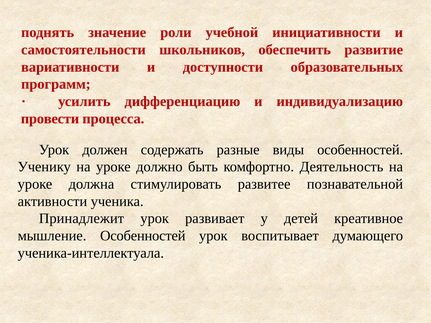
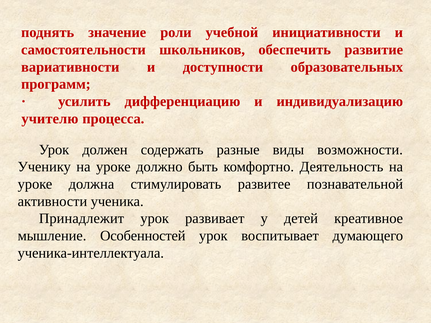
провести: провести -> учителю
виды особенностей: особенностей -> возможности
